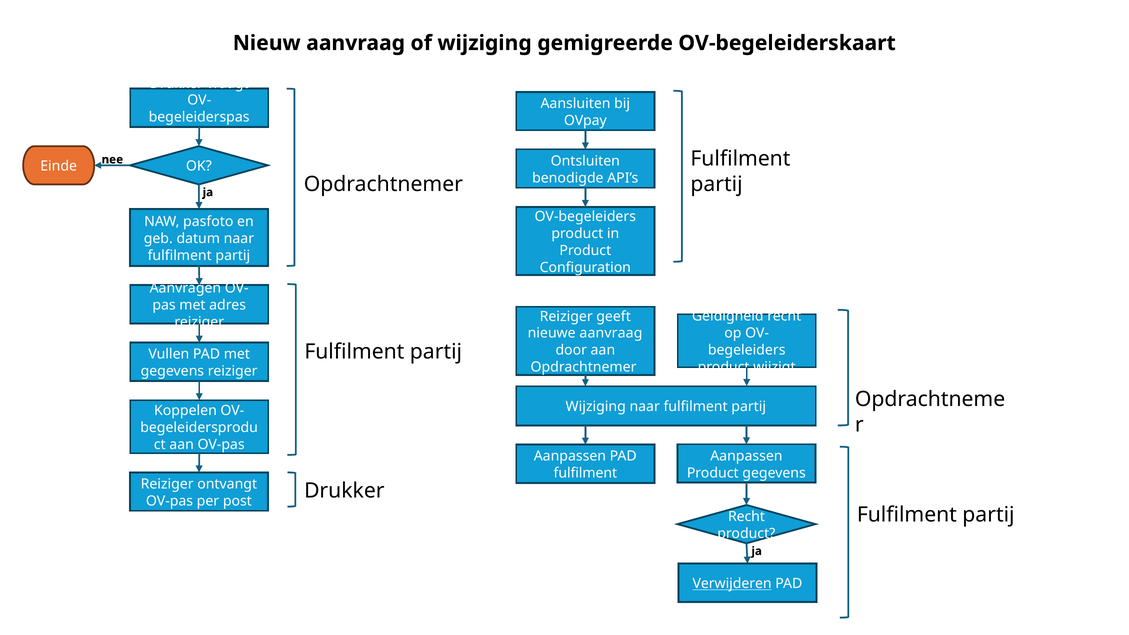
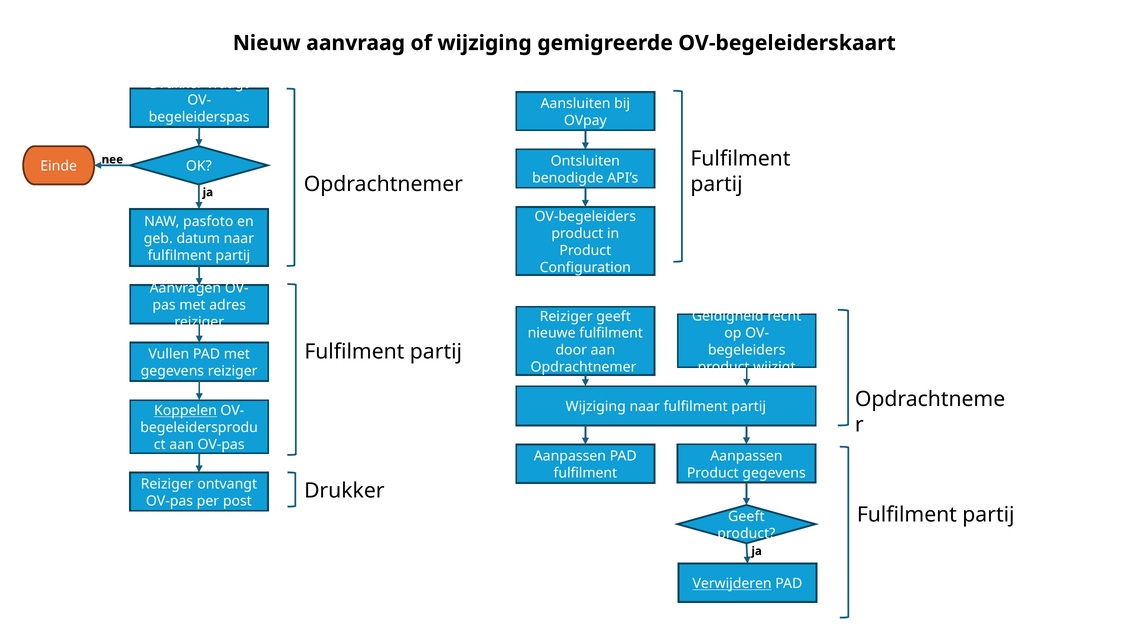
nieuwe aanvraag: aanvraag -> fulfilment
Koppelen underline: none -> present
Recht at (746, 517): Recht -> Geeft
